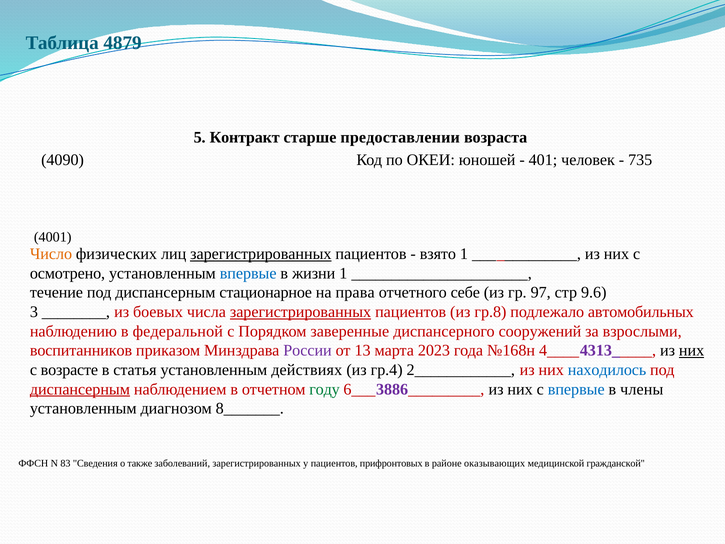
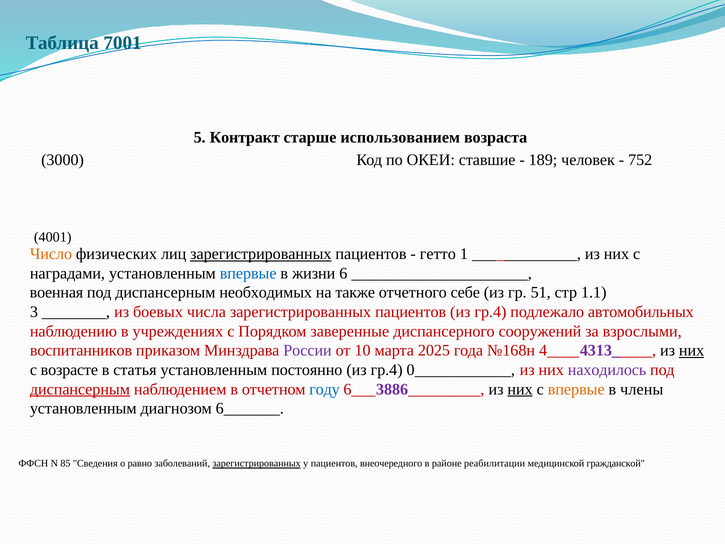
4879: 4879 -> 7001
предоставлении: предоставлении -> использованием
4090: 4090 -> 3000
юношей: юношей -> ставшие
401: 401 -> 189
735: 735 -> 752
взято: взято -> гетто
осмотрено: осмотрено -> наградами
жизни 1: 1 -> 6
течение: течение -> военная
стационарное: стационарное -> необходимых
права: права -> также
97: 97 -> 51
9.6: 9.6 -> 1.1
зарегистрированных at (301, 312) underline: present -> none
пациентов из гр.8: гр.8 -> гр.4
федеральной: федеральной -> учреждениях
13: 13 -> 10
2023: 2023 -> 2025
действиях: действиях -> постоянно
2____________: 2____________ -> 0____________
находилось colour: blue -> purple
году colour: green -> blue
них at (520, 389) underline: none -> present
впервые at (576, 389) colour: blue -> orange
8_______: 8_______ -> 6_______
83: 83 -> 85
также: также -> равно
зарегистрированных at (257, 463) underline: none -> present
прифронтовых: прифронтовых -> внеочередного
оказывающих: оказывающих -> реабилитации
